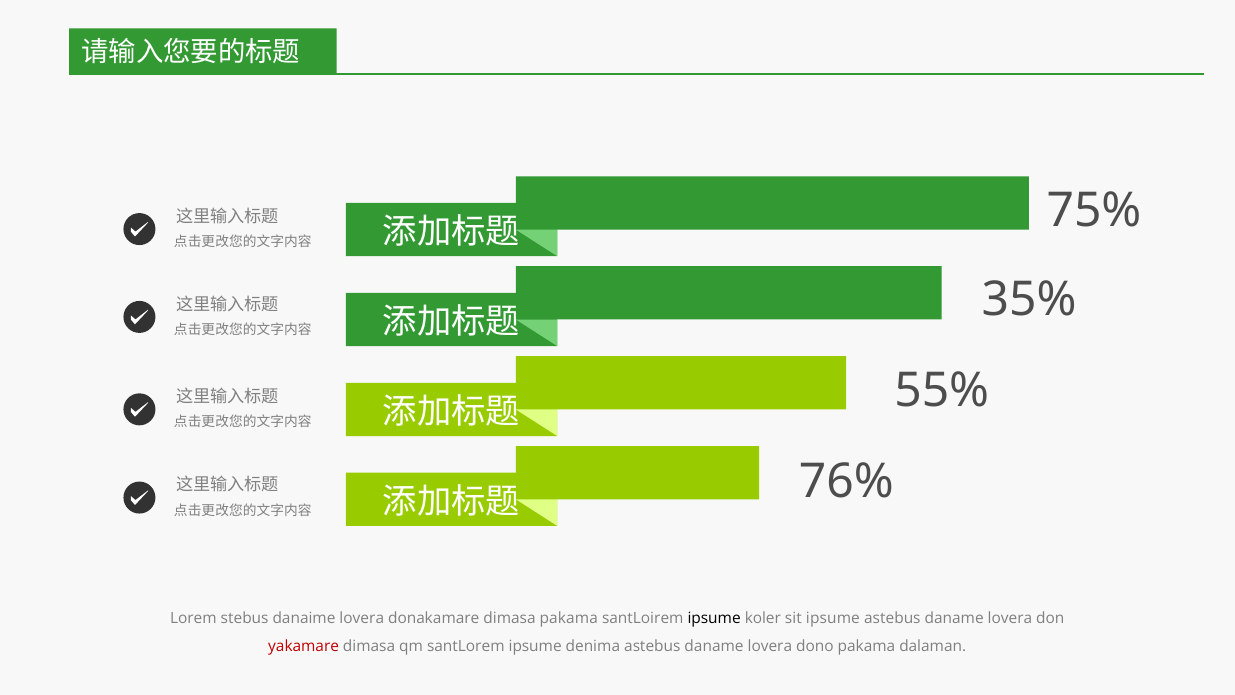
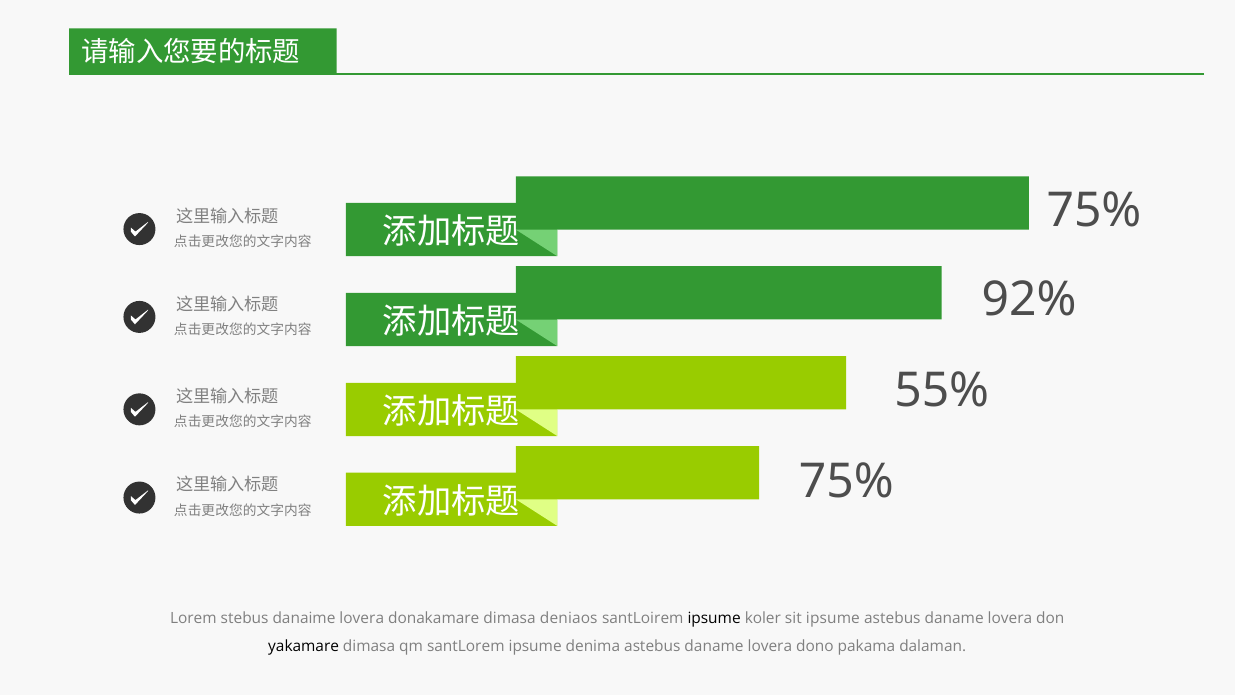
35%: 35% -> 92%
76% at (846, 481): 76% -> 75%
dimasa pakama: pakama -> deniaos
yakamare colour: red -> black
